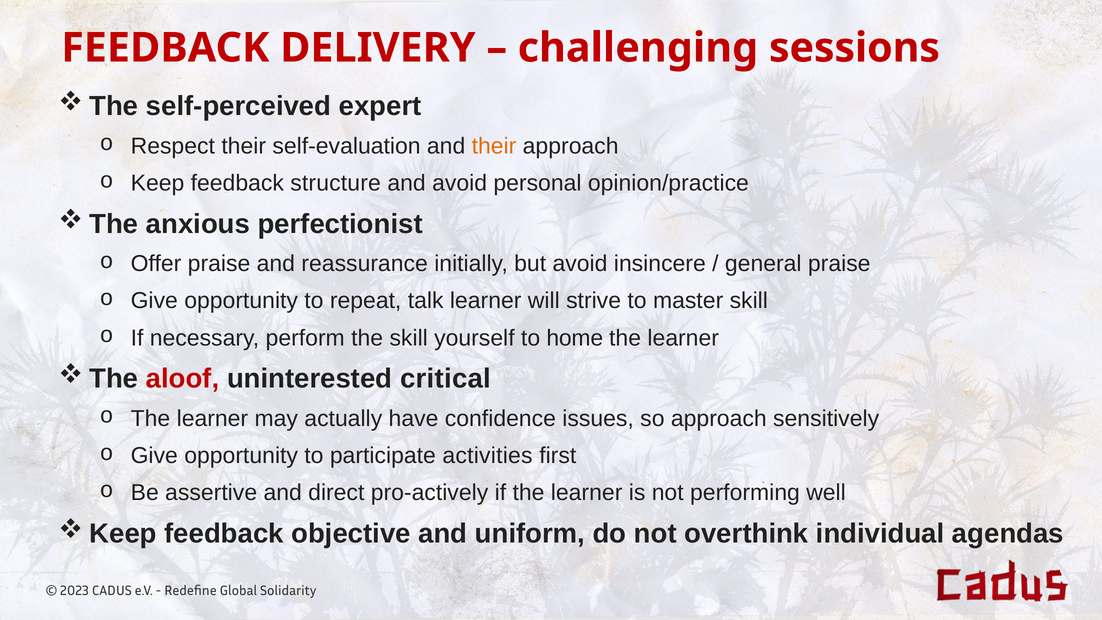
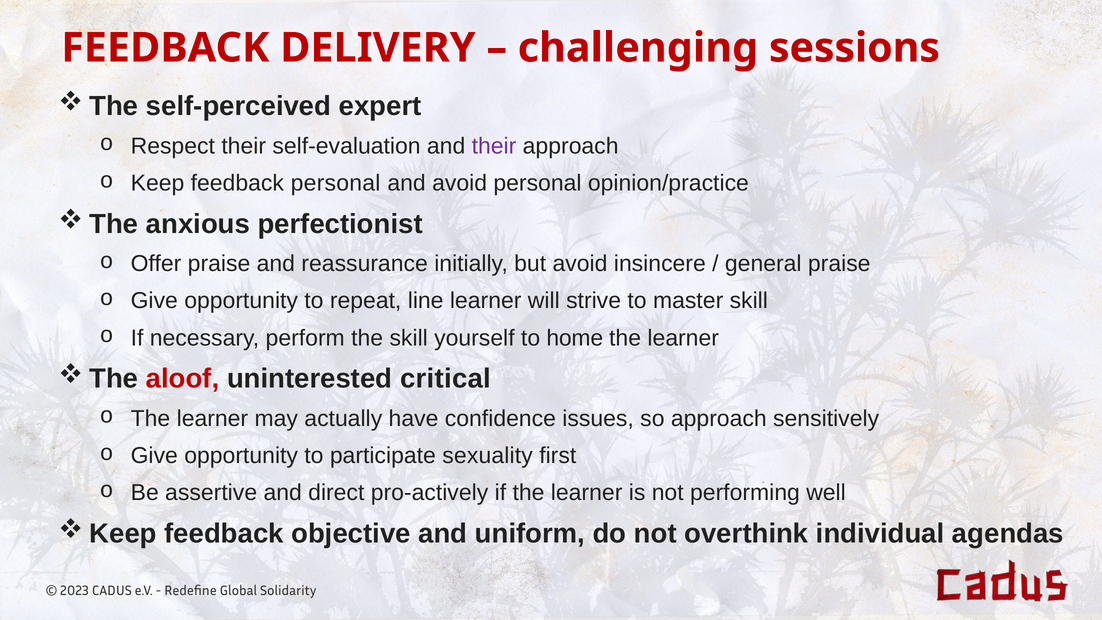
their at (494, 146) colour: orange -> purple
feedback structure: structure -> personal
talk: talk -> line
activities: activities -> sexuality
